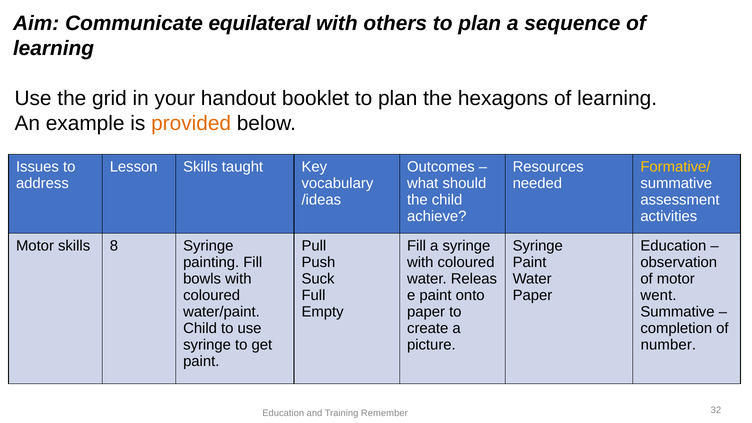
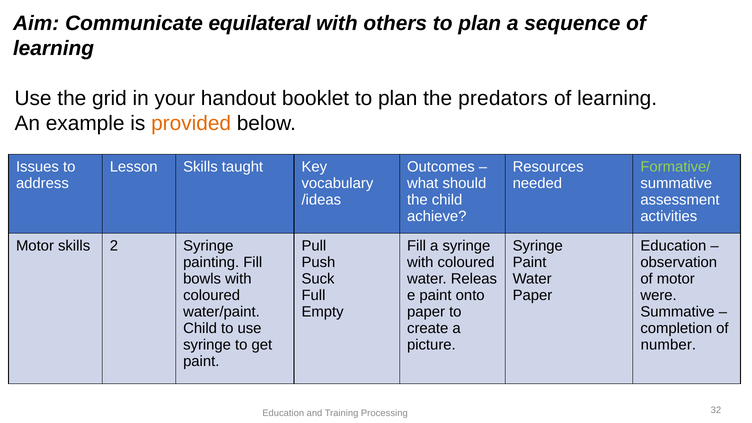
hexagons: hexagons -> predators
Formative/ colour: yellow -> light green
8: 8 -> 2
went: went -> were
Remember: Remember -> Processing
